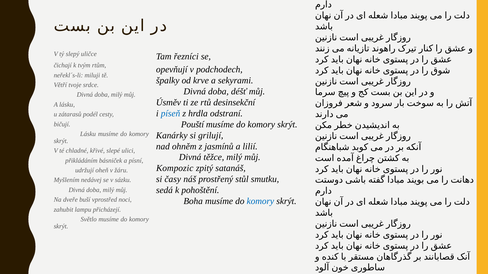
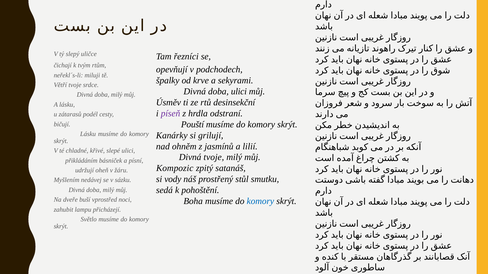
doba déšť: déšť -> ulici
píseň colour: blue -> purple
Divná těžce: těžce -> tvoje
časy: časy -> vody
